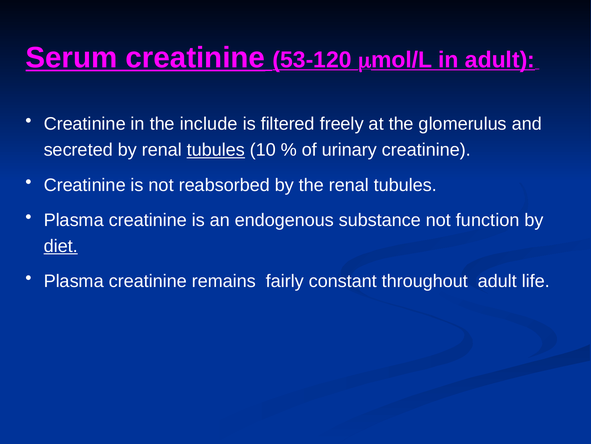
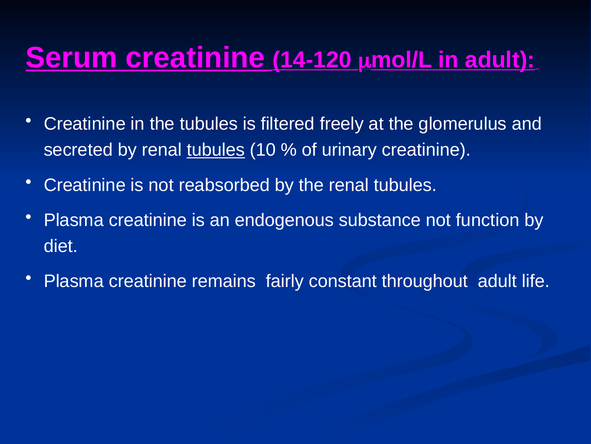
53-120: 53-120 -> 14-120
the include: include -> tubules
diet underline: present -> none
